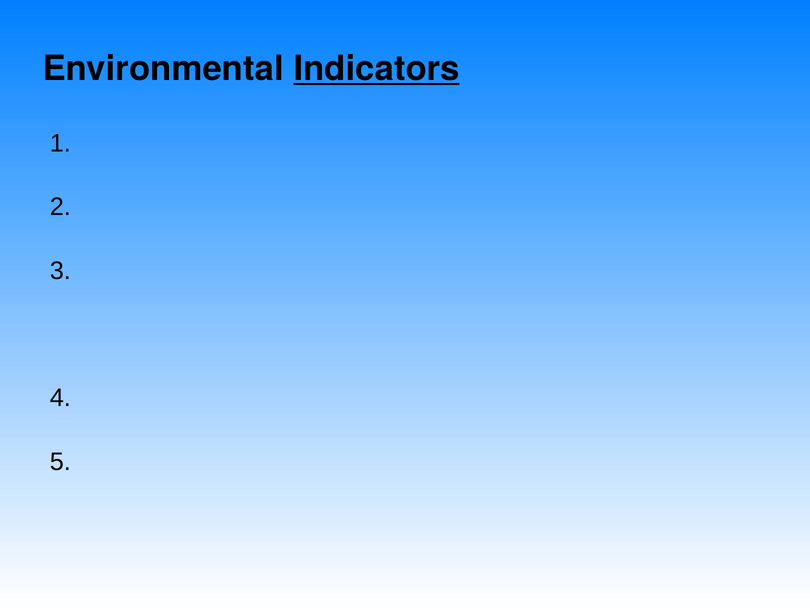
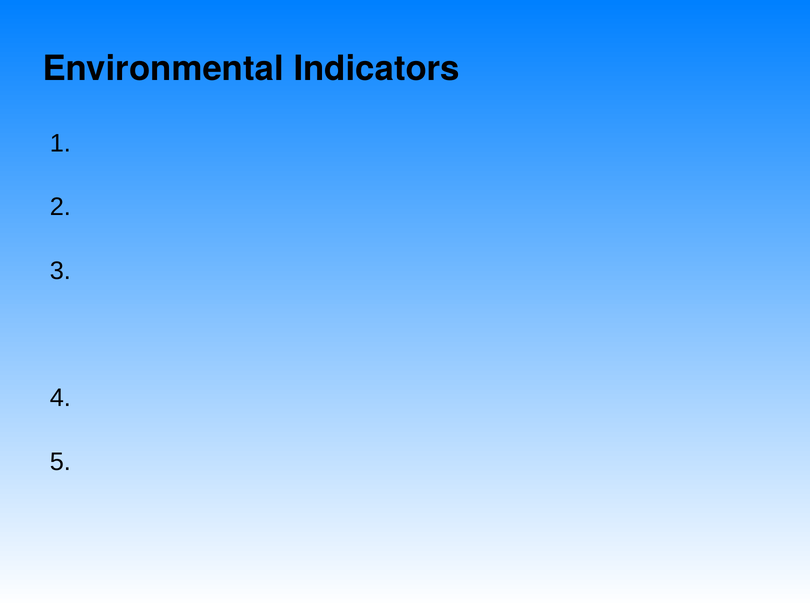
Indicators at (377, 69) underline: present -> none
